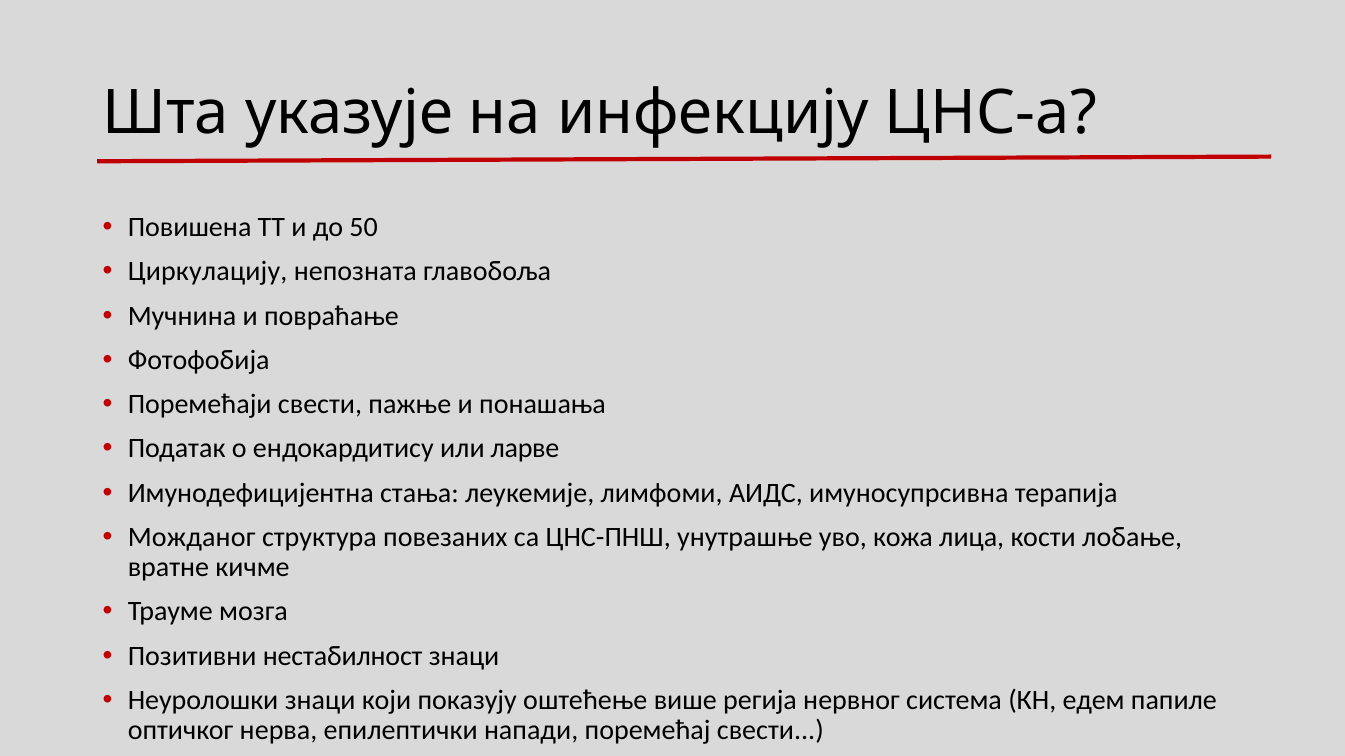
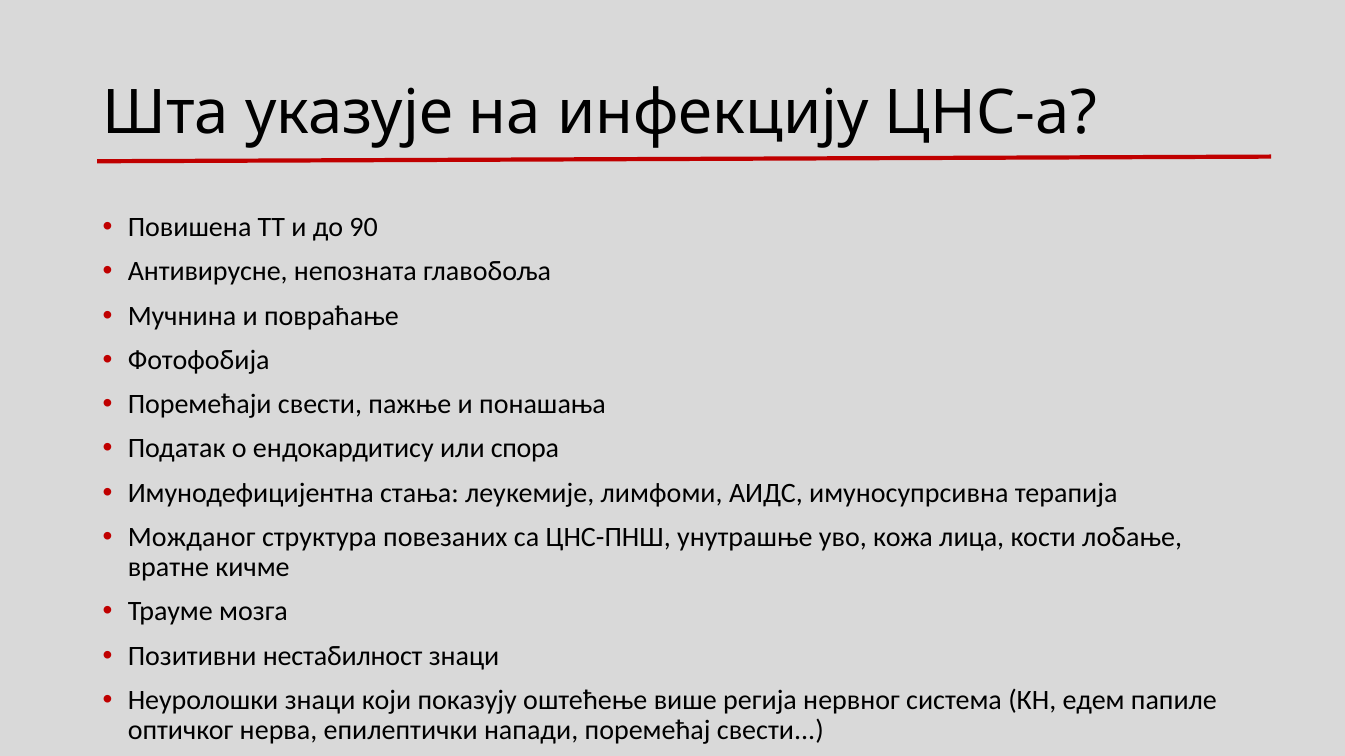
50: 50 -> 90
Циркулацију: Циркулацију -> Антивирусне
ларве: ларве -> спора
